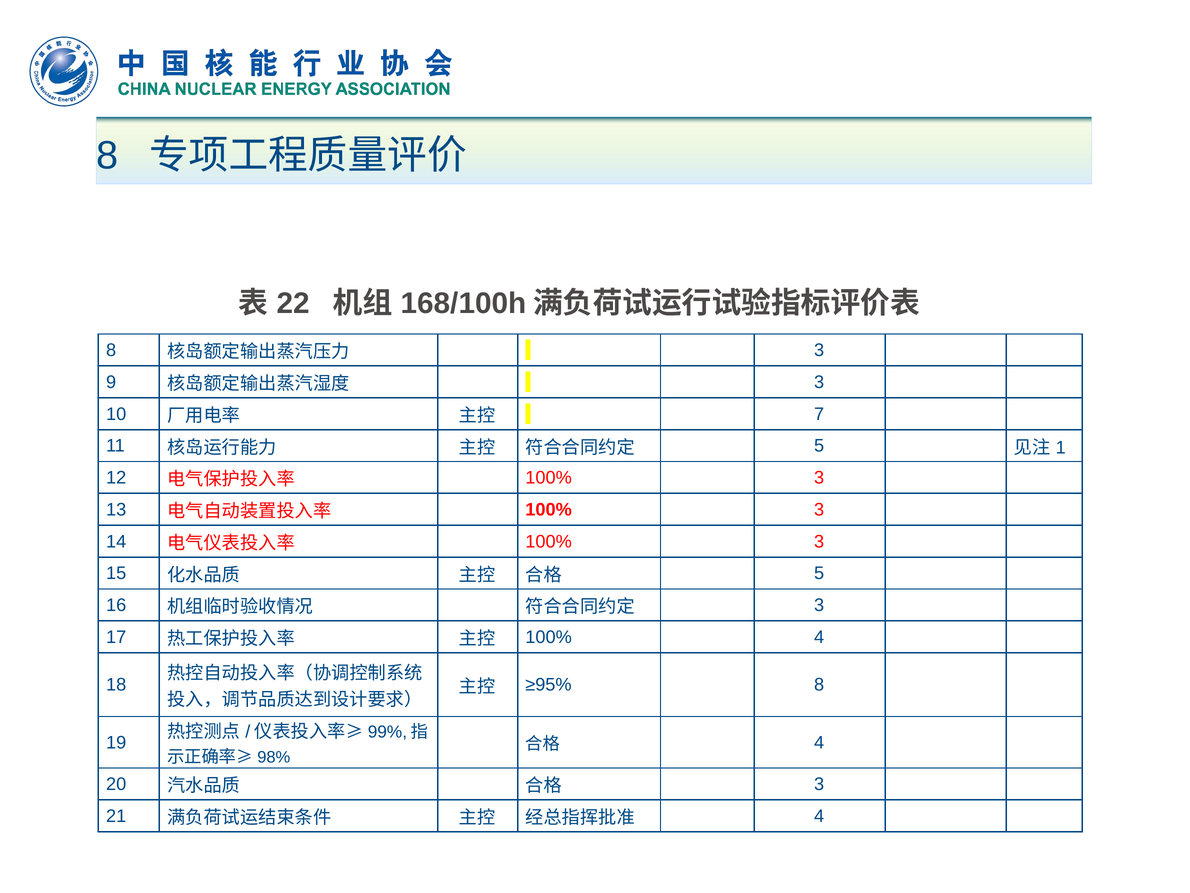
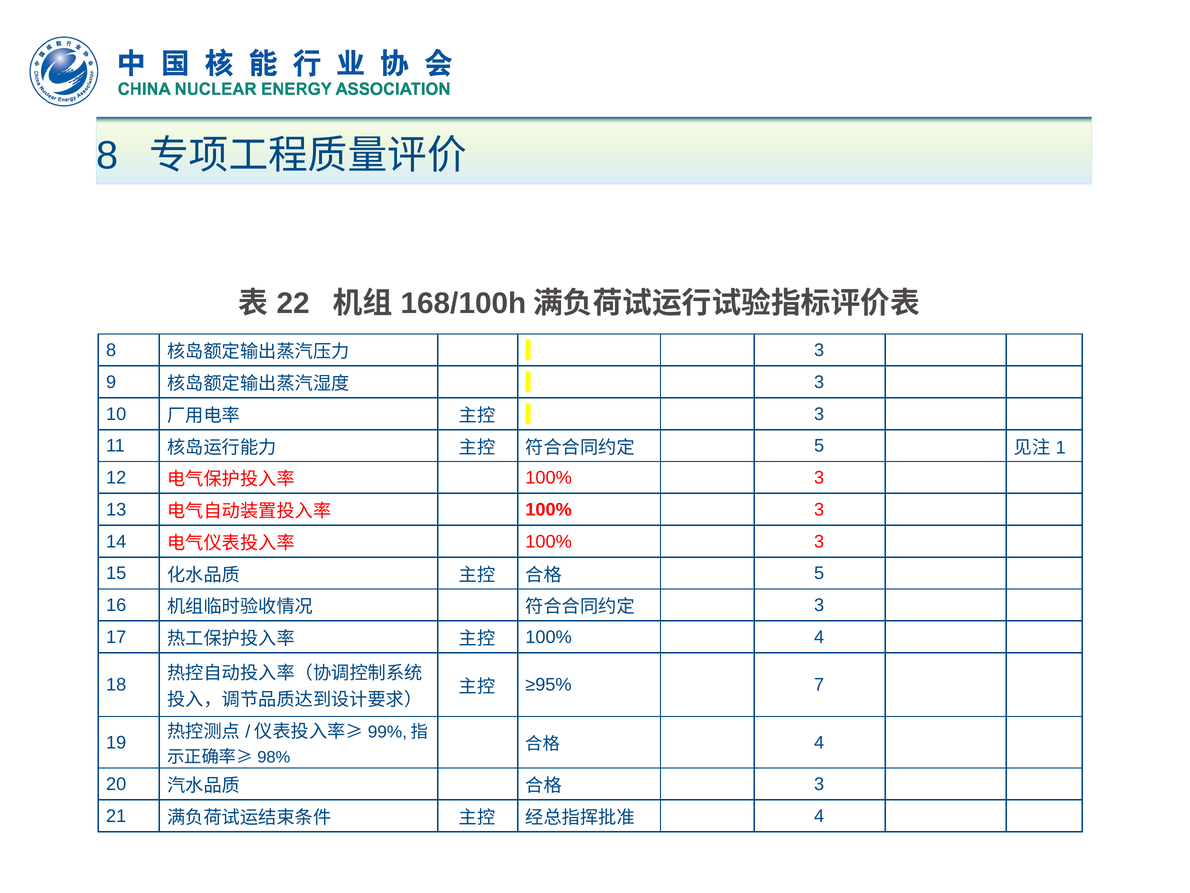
7 at (819, 414): 7 -> 3
≥95% 8: 8 -> 7
